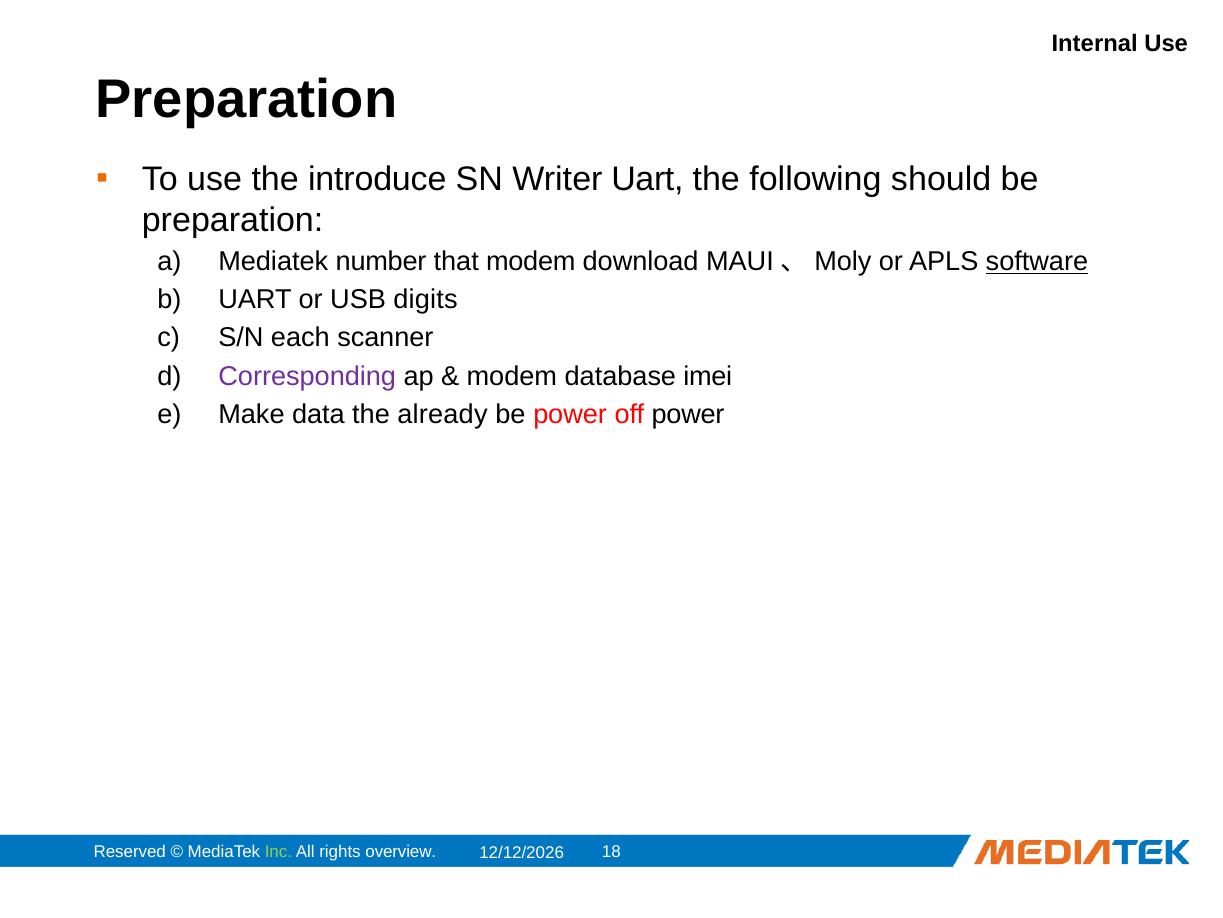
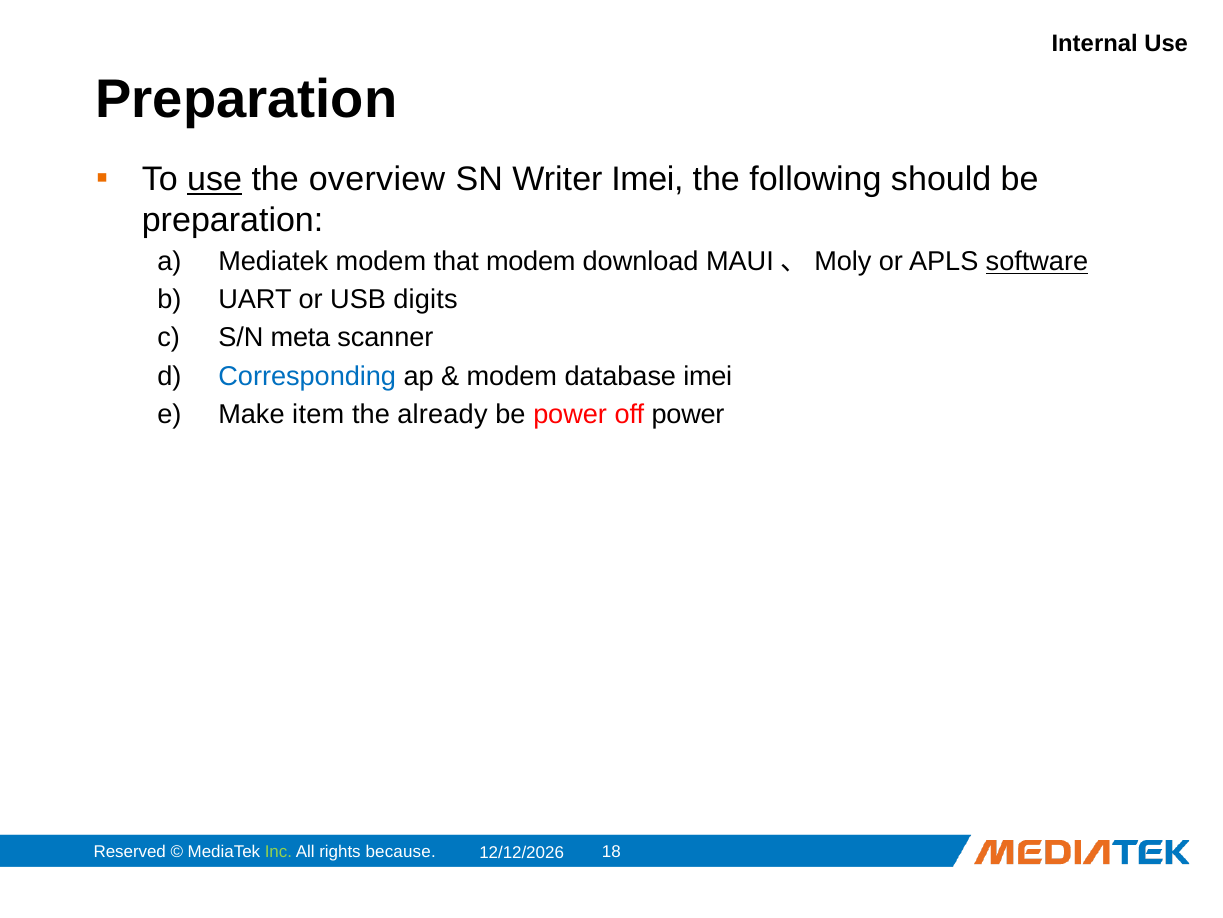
use at (215, 179) underline: none -> present
introduce: introduce -> overview
Writer Uart: Uart -> Imei
Mediatek number: number -> modem
each: each -> meta
Corresponding colour: purple -> blue
data: data -> item
overview: overview -> because
